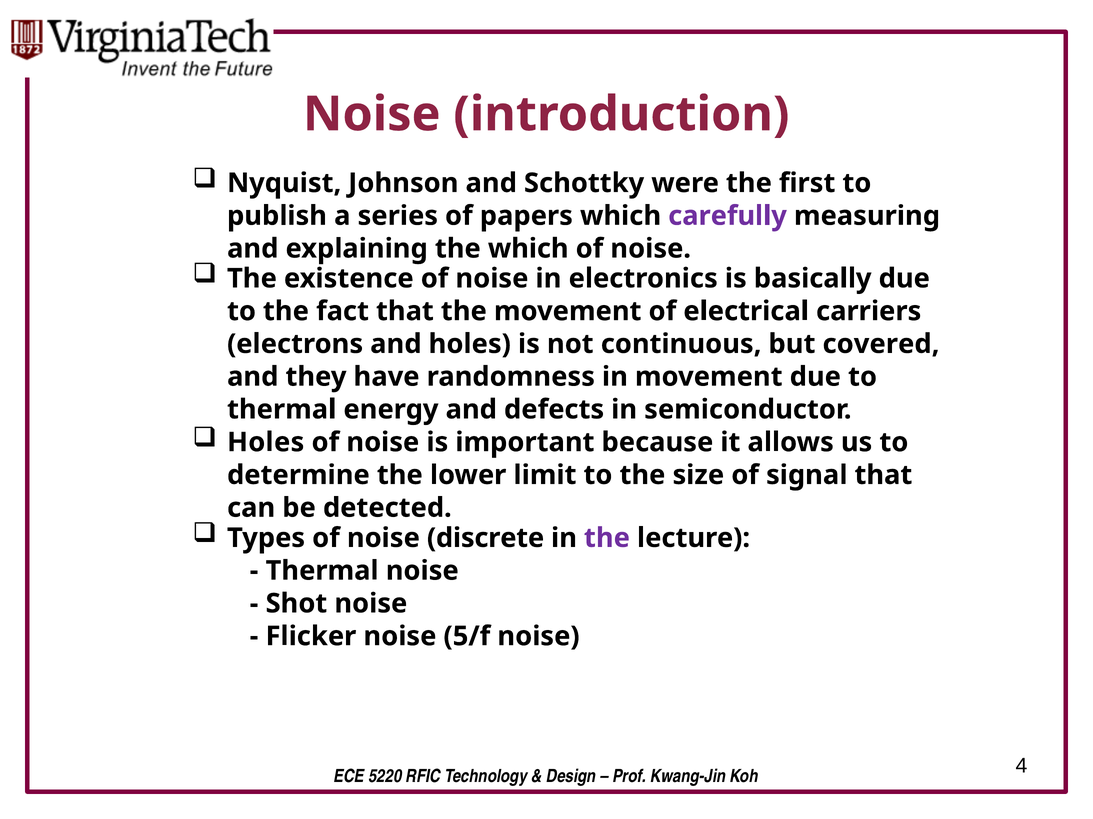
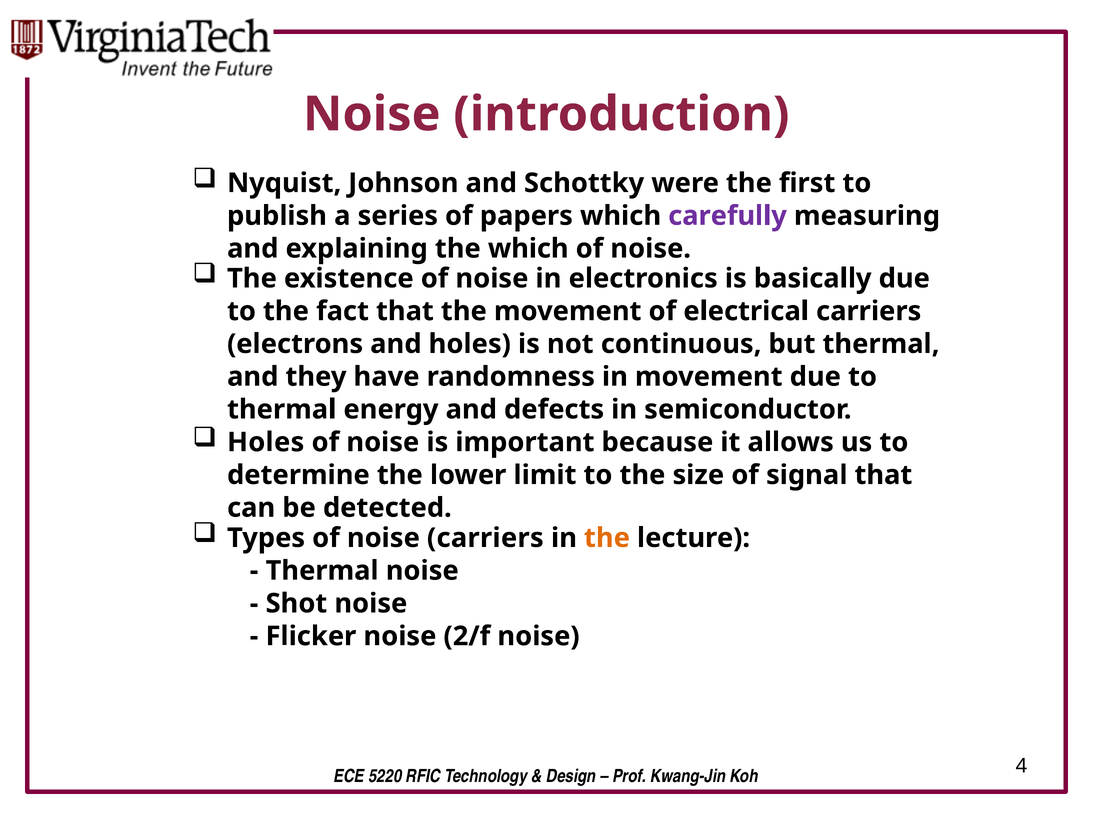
but covered: covered -> thermal
noise discrete: discrete -> carriers
the at (607, 538) colour: purple -> orange
5/f: 5/f -> 2/f
